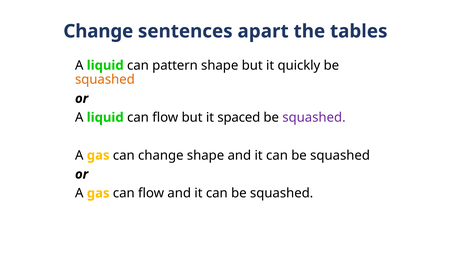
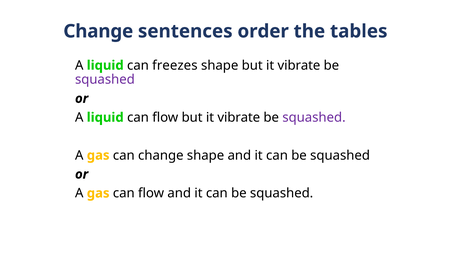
apart: apart -> order
pattern: pattern -> freezes
shape but it quickly: quickly -> vibrate
squashed at (105, 80) colour: orange -> purple
flow but it spaced: spaced -> vibrate
